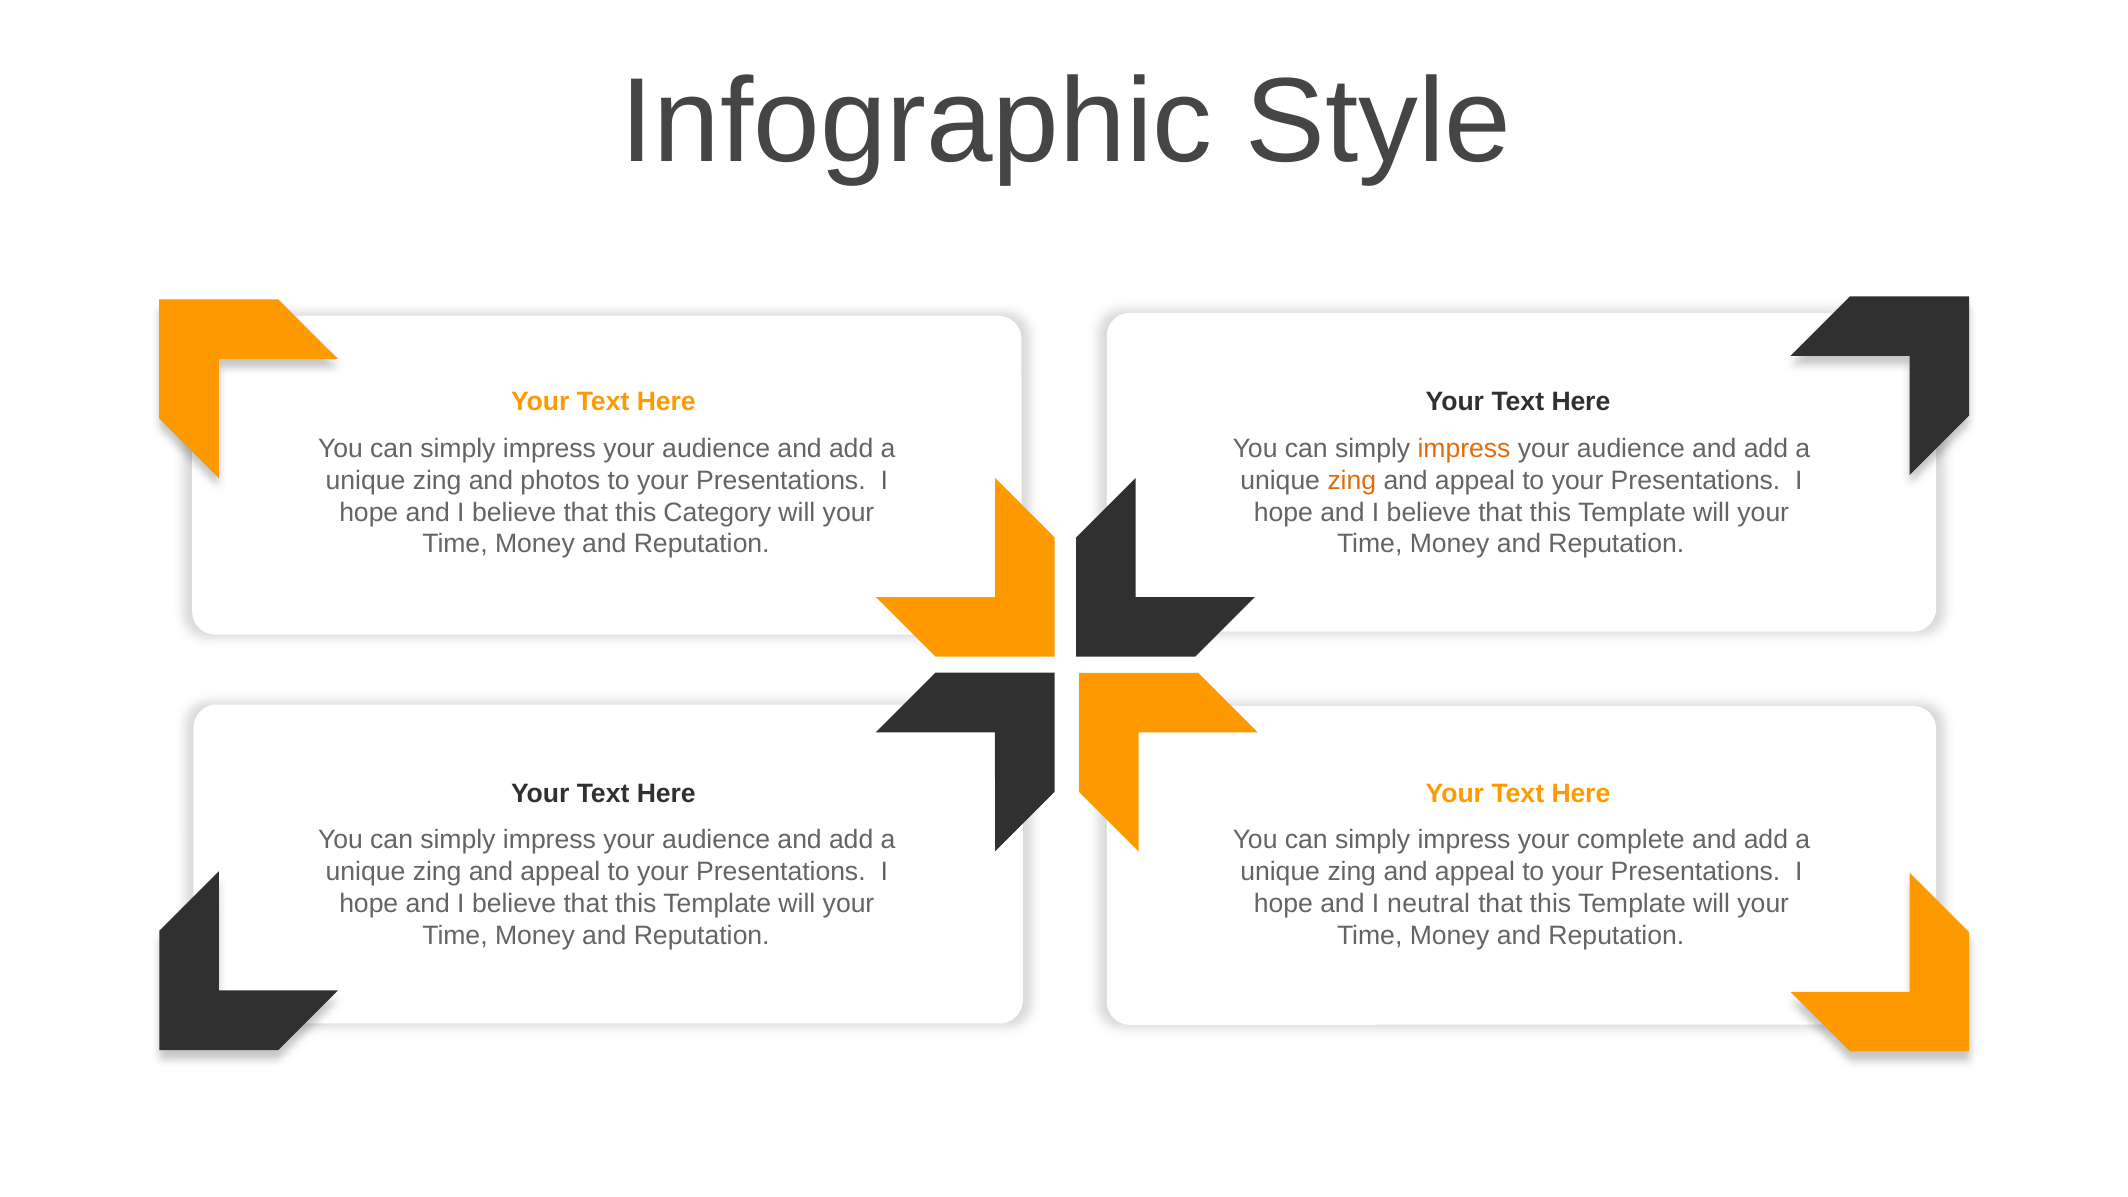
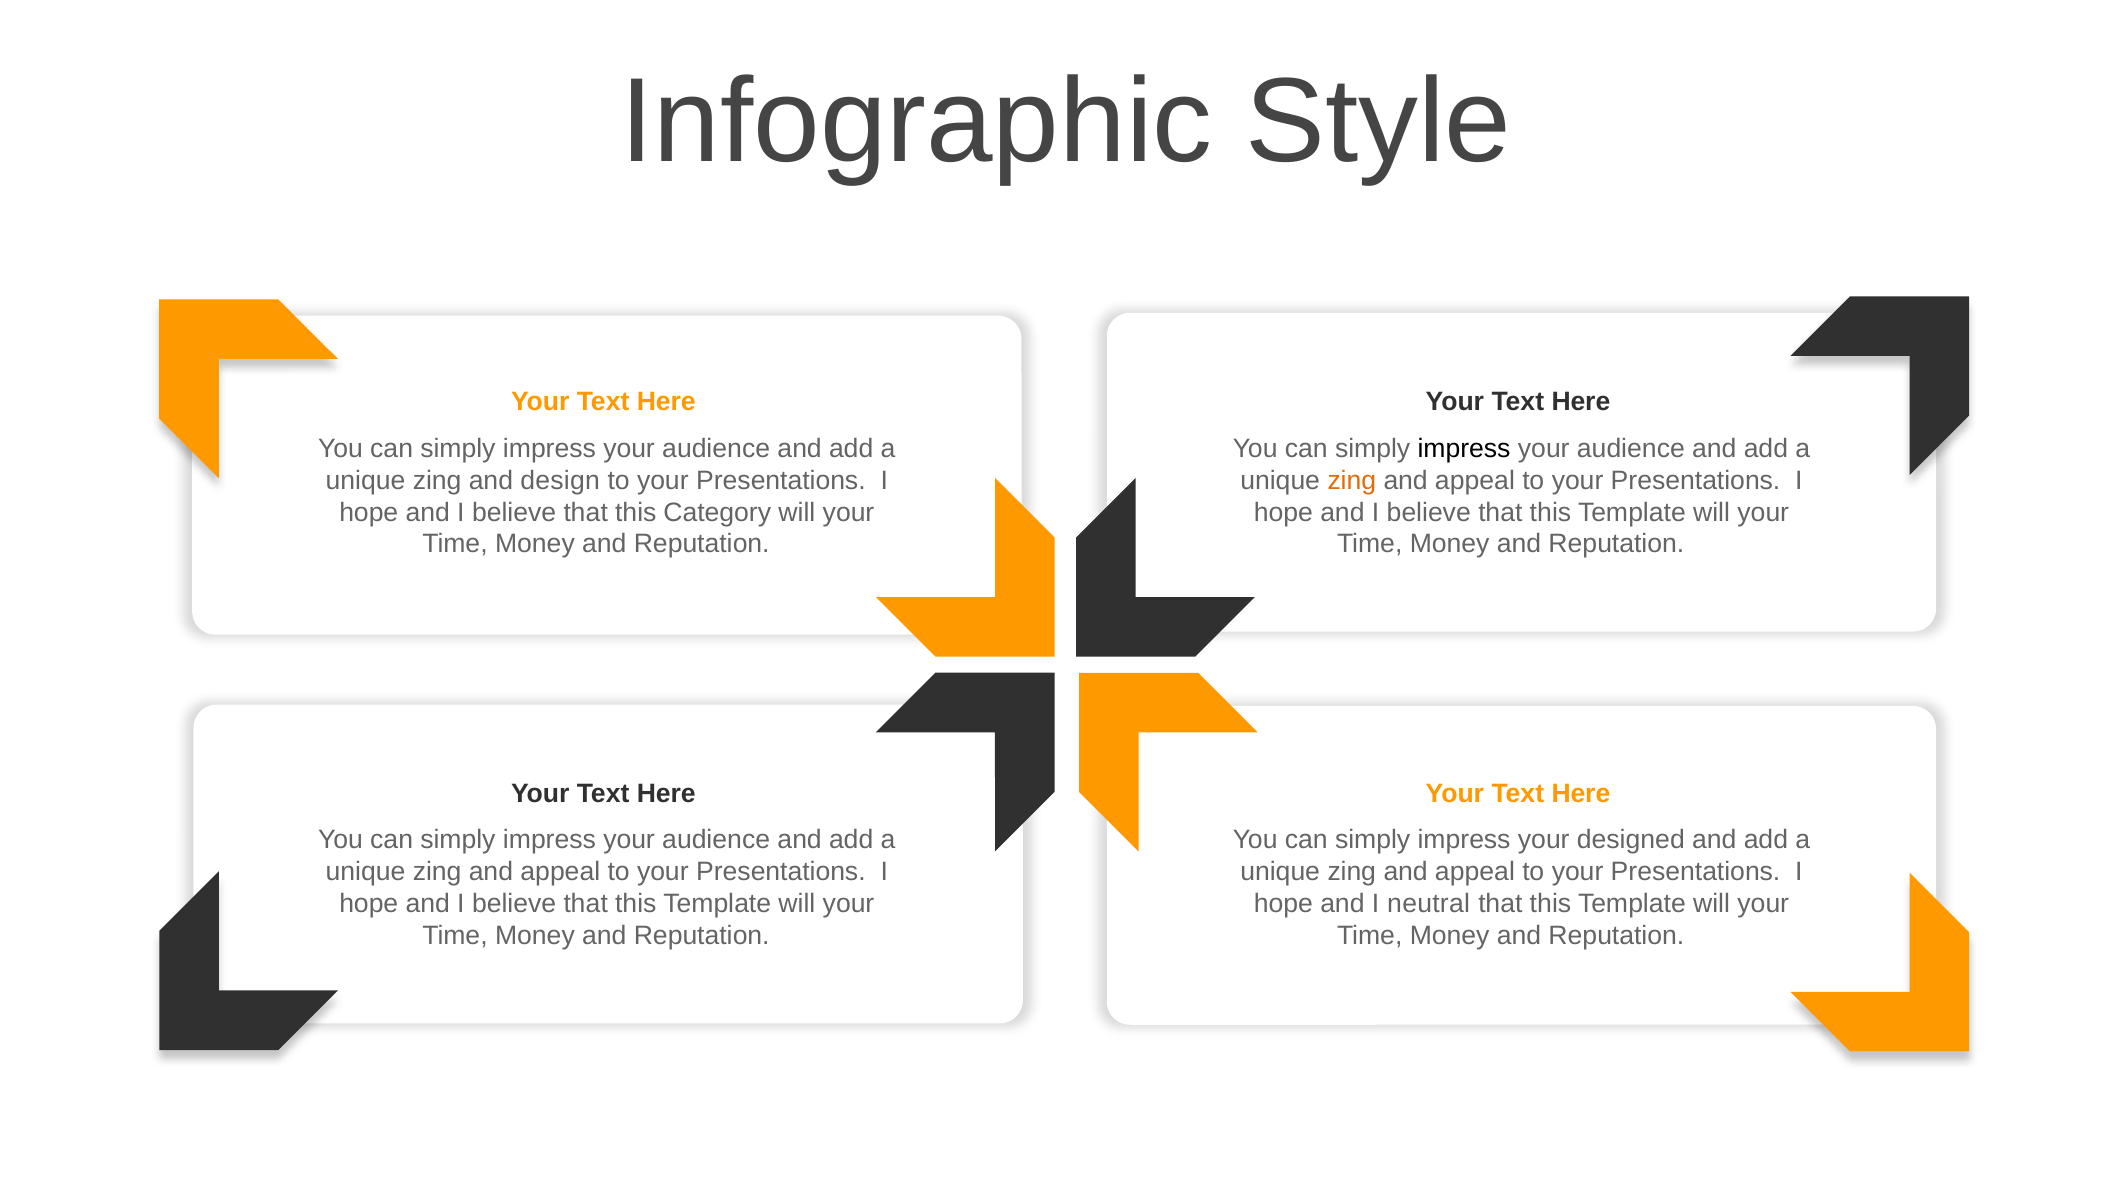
impress at (1464, 448) colour: orange -> black
photos: photos -> design
complete: complete -> designed
